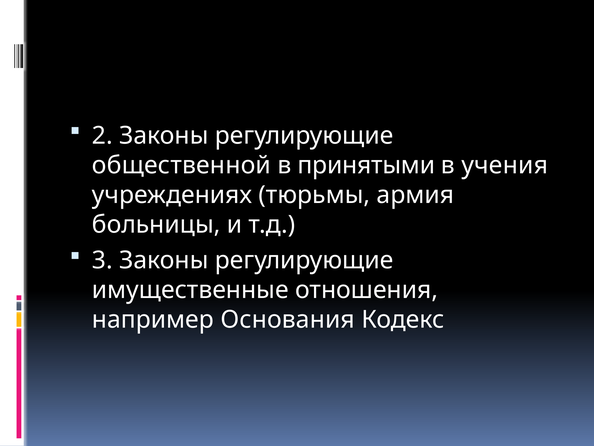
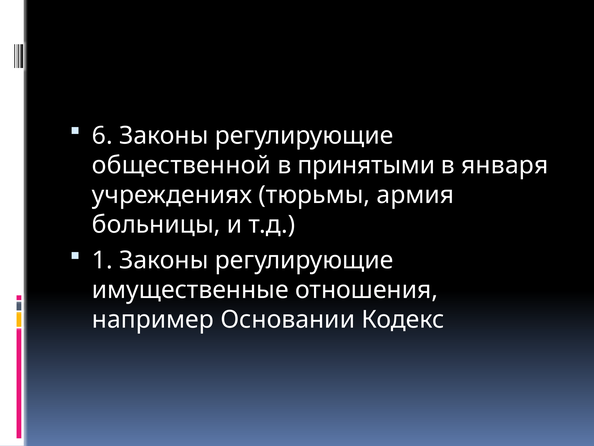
2: 2 -> 6
учения: учения -> января
3: 3 -> 1
Основания: Основания -> Основании
